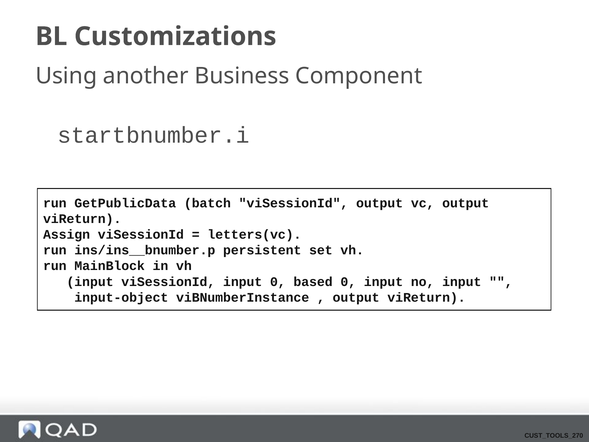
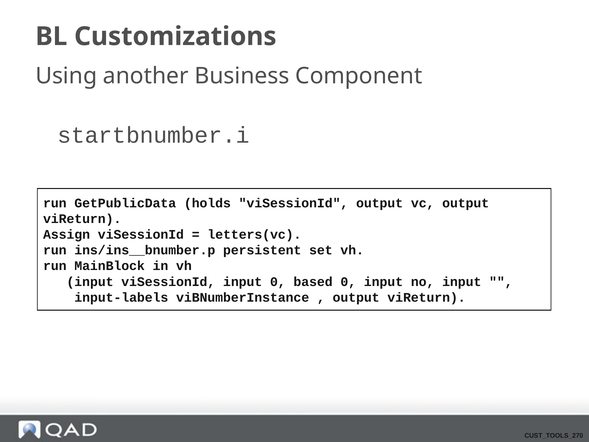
batch: batch -> holds
input-object: input-object -> input-labels
